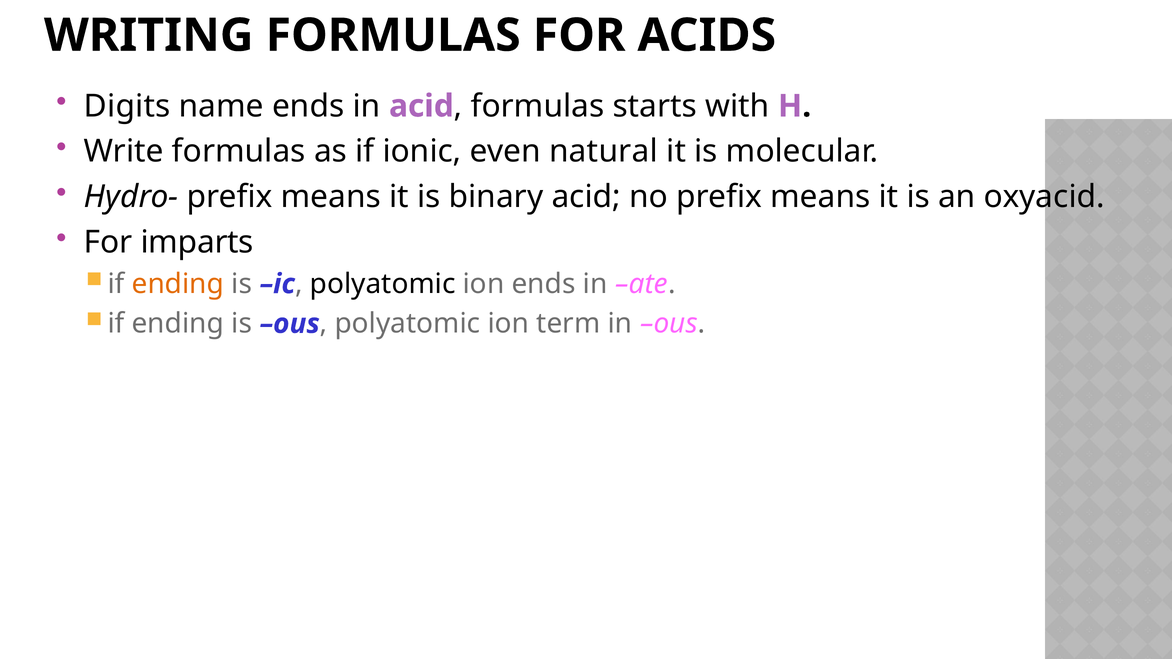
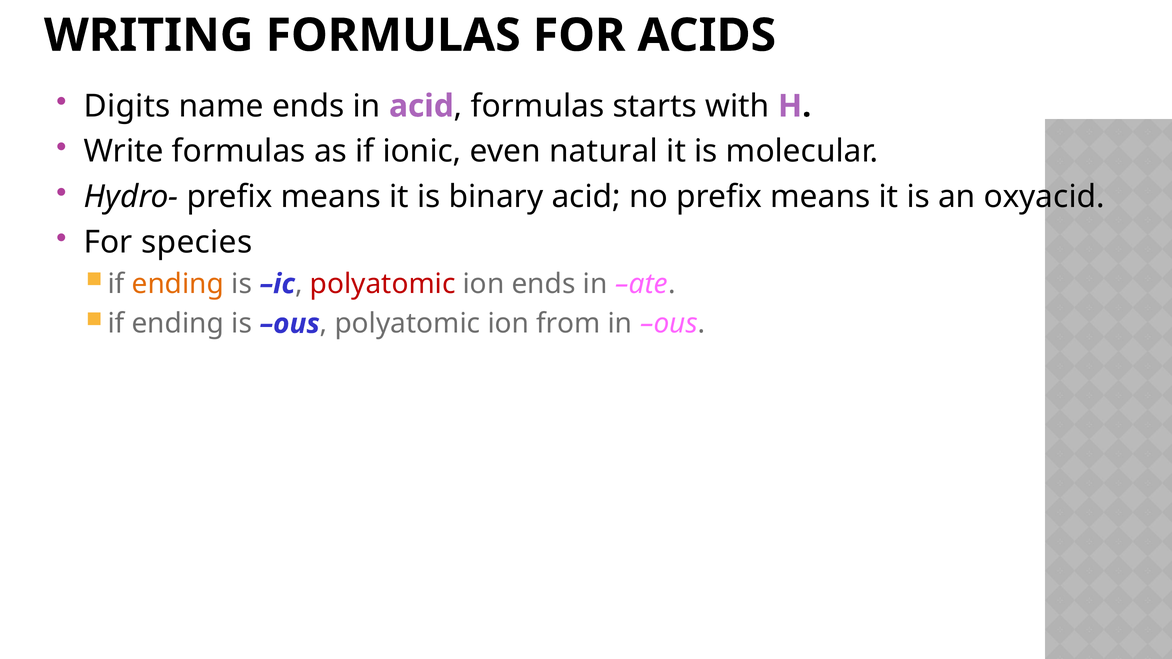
imparts: imparts -> species
polyatomic at (383, 284) colour: black -> red
term: term -> from
